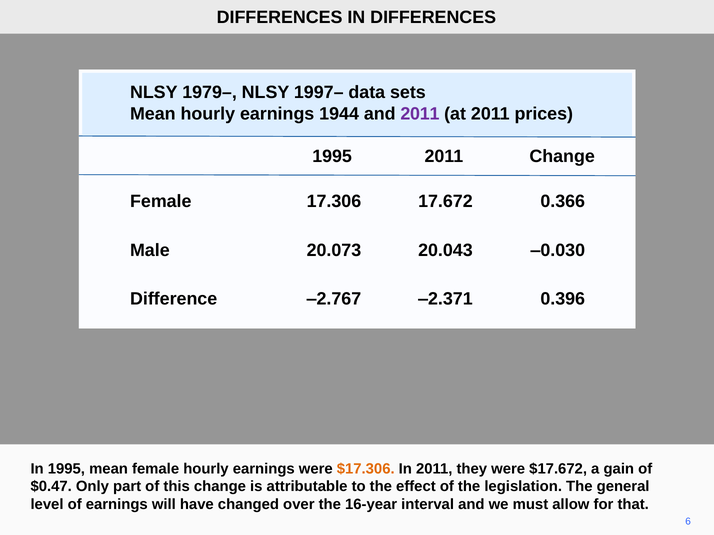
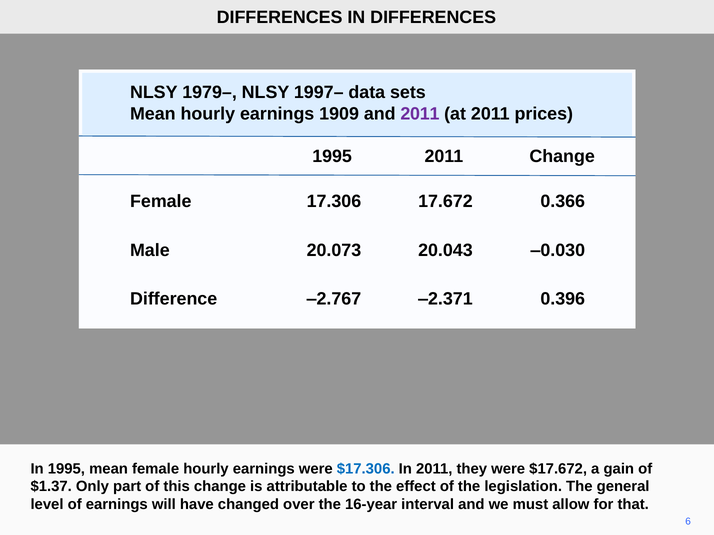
1944: 1944 -> 1909
$17.306 colour: orange -> blue
$0.47: $0.47 -> $1.37
